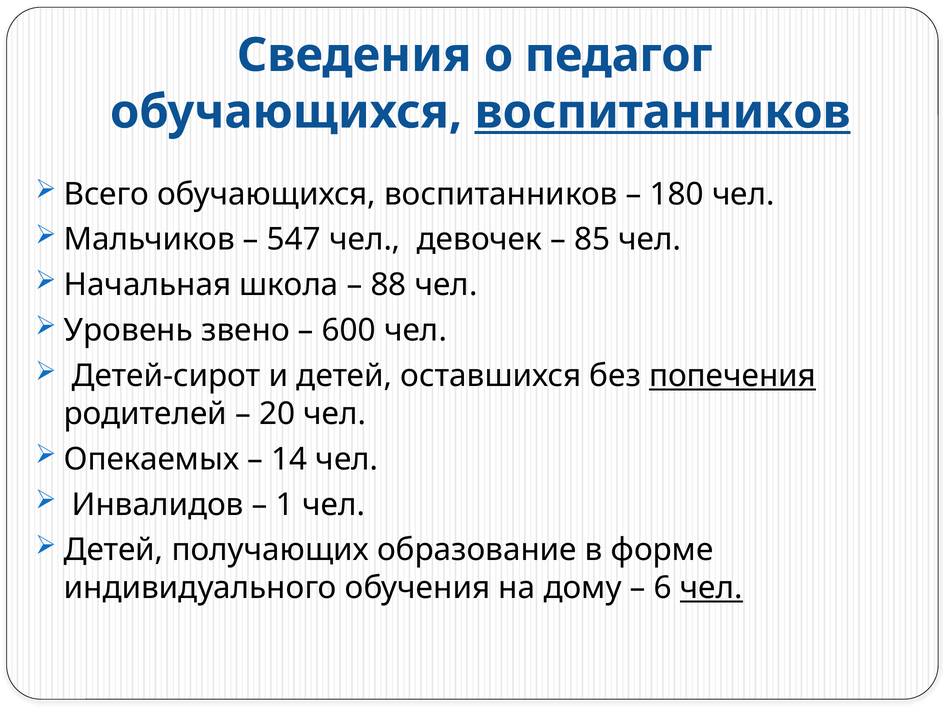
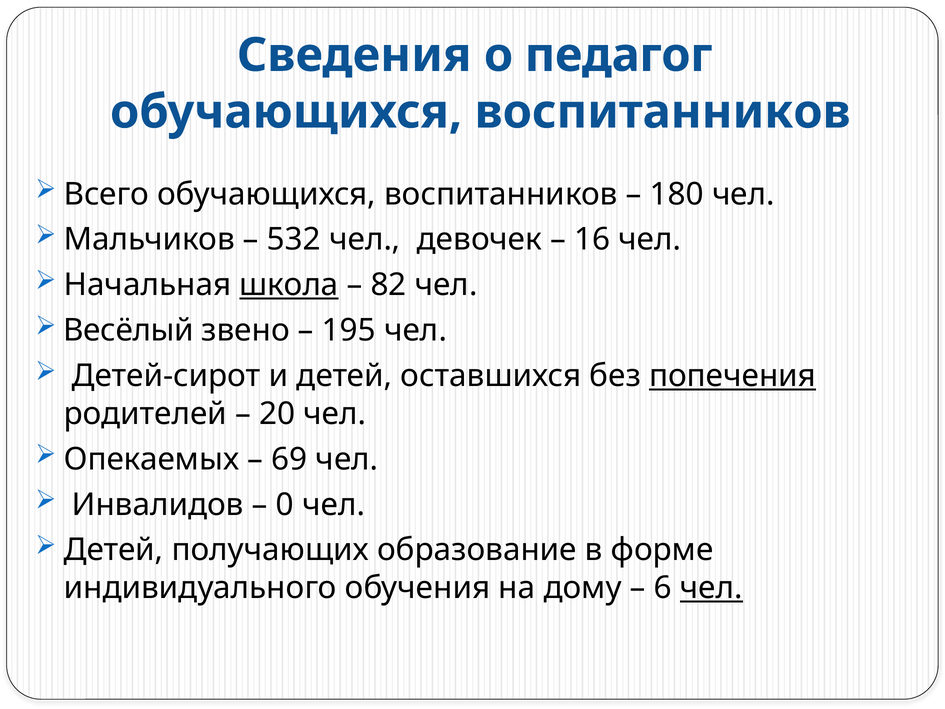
воспитанников at (663, 112) underline: present -> none
547: 547 -> 532
85: 85 -> 16
школа underline: none -> present
88: 88 -> 82
Уровень: Уровень -> Весёлый
600: 600 -> 195
14: 14 -> 69
1: 1 -> 0
